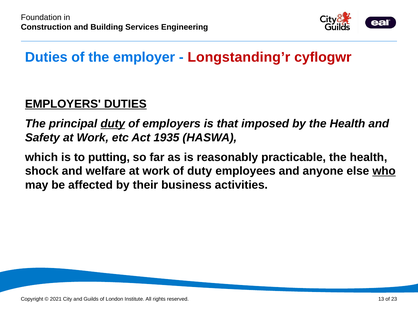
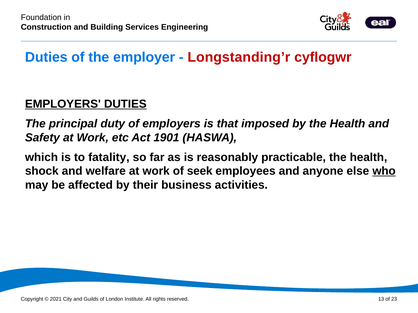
duty at (113, 124) underline: present -> none
1935: 1935 -> 1901
putting: putting -> fatality
of duty: duty -> seek
